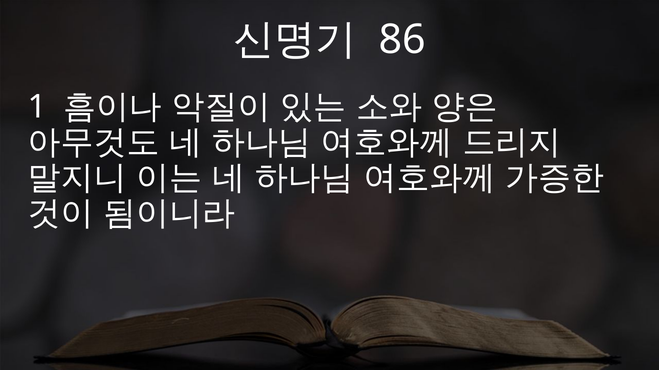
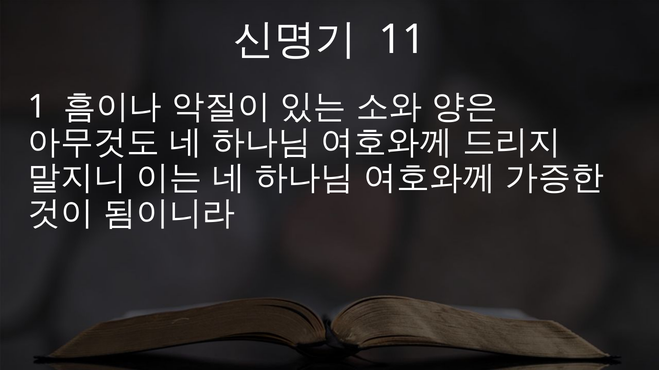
86: 86 -> 11
